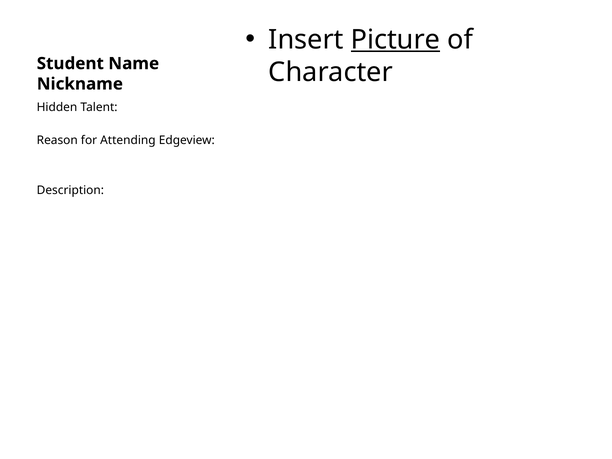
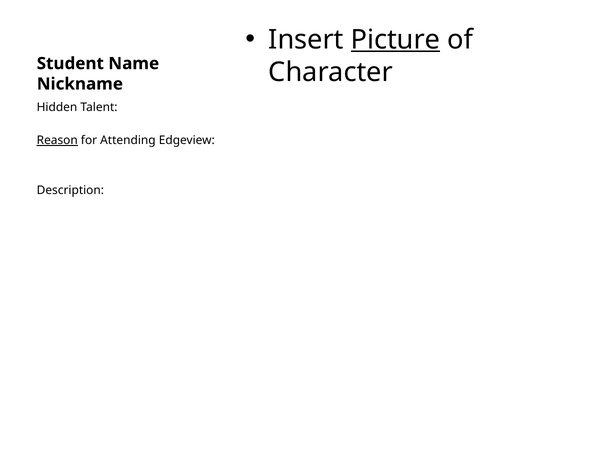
Reason underline: none -> present
